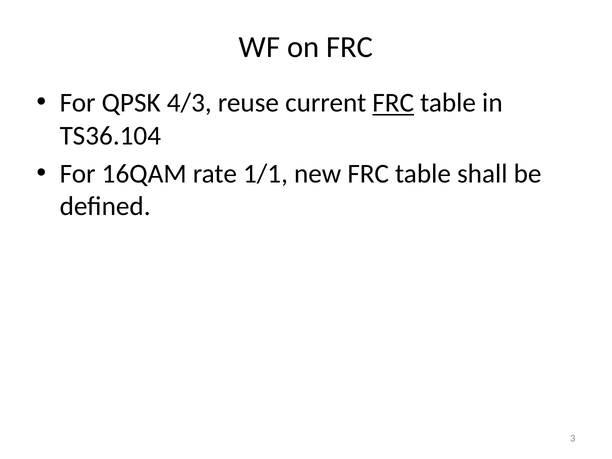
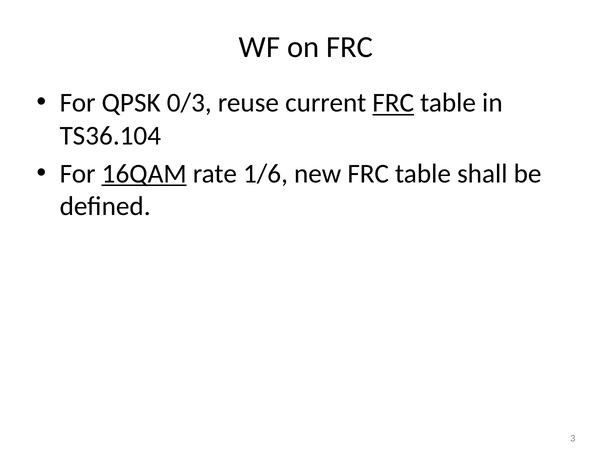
4/3: 4/3 -> 0/3
16QAM underline: none -> present
1/1: 1/1 -> 1/6
